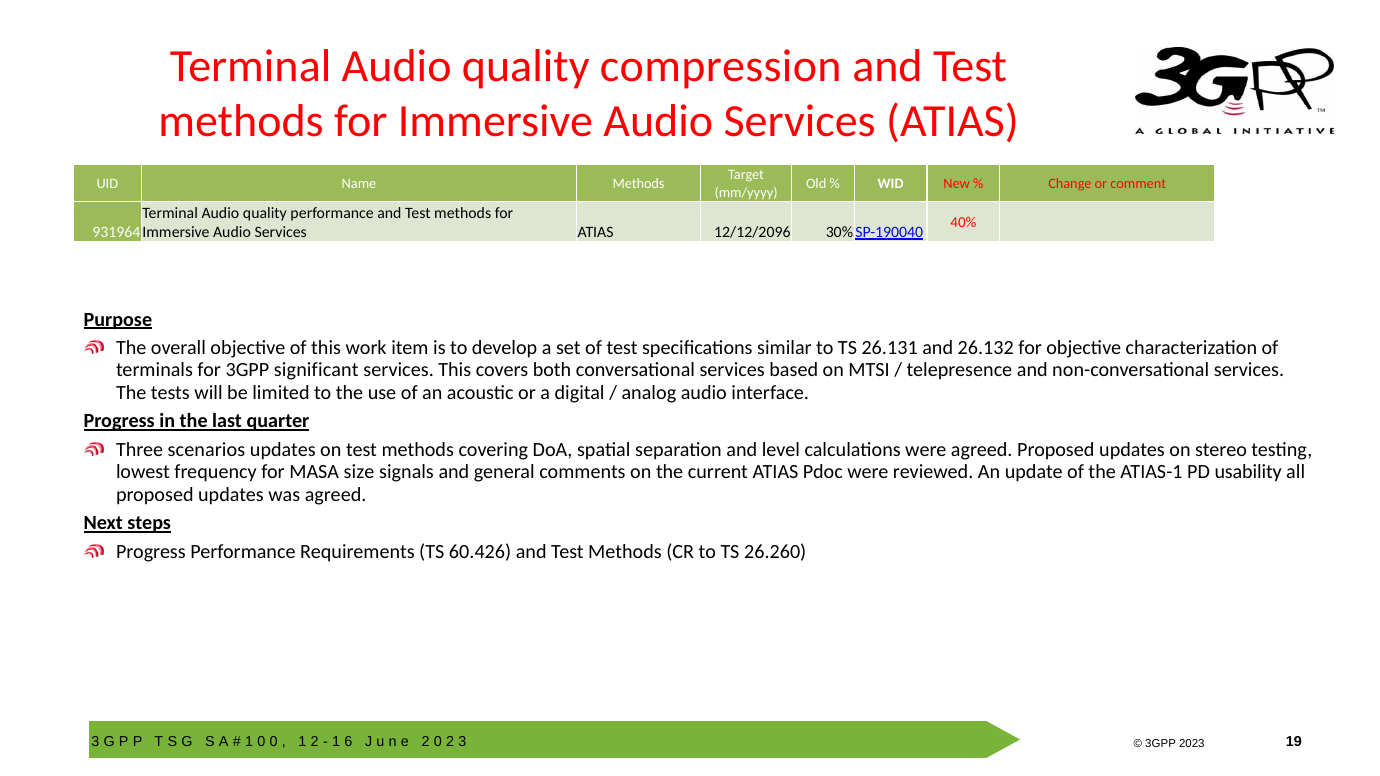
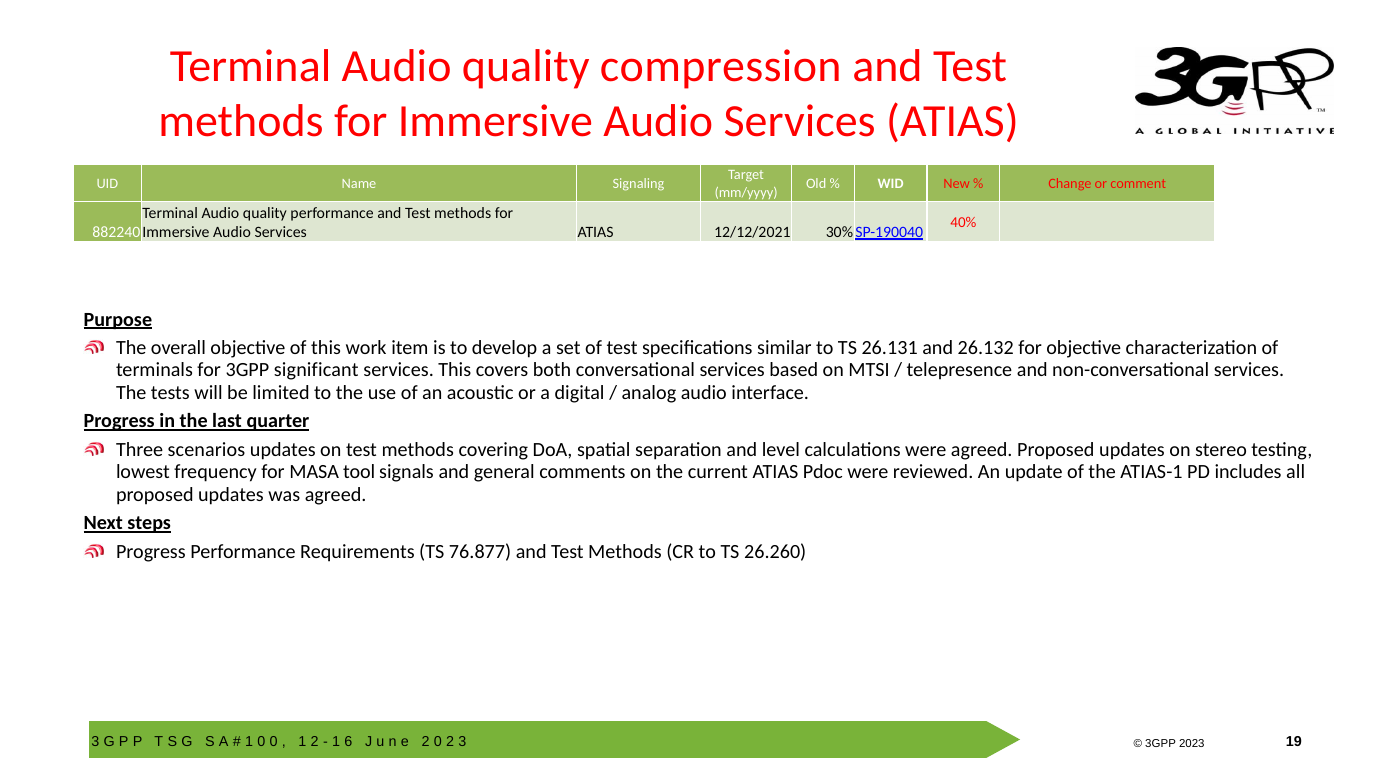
Name Methods: Methods -> Signaling
931964: 931964 -> 882240
12/12/2096: 12/12/2096 -> 12/12/2021
size: size -> tool
usability: usability -> includes
60.426: 60.426 -> 76.877
